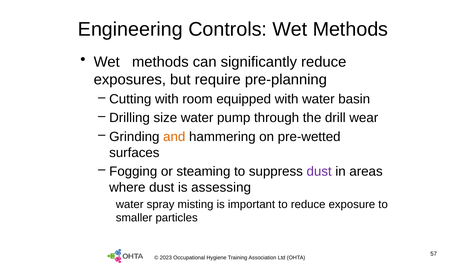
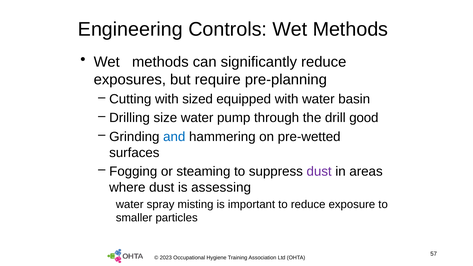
room: room -> sized
wear: wear -> good
and colour: orange -> blue
